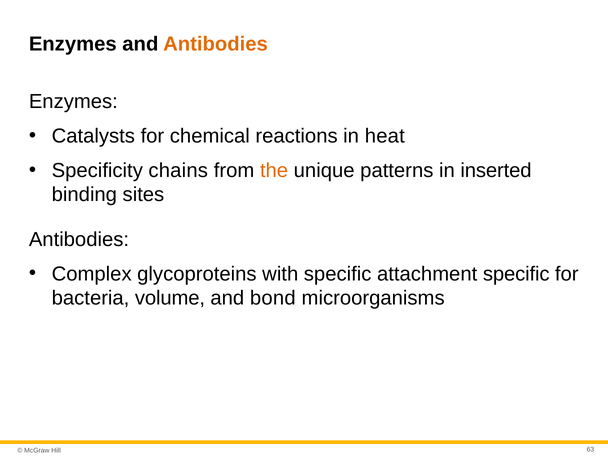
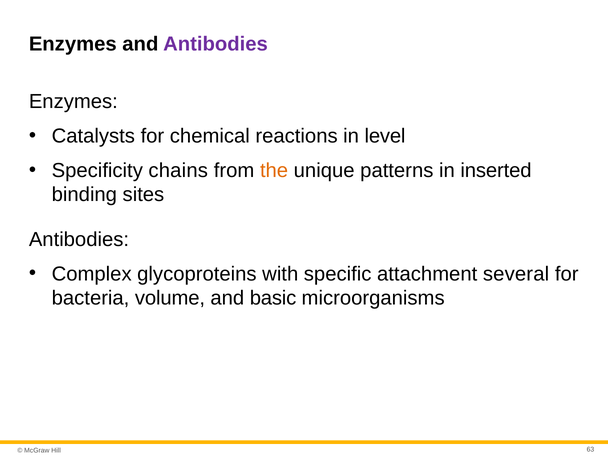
Antibodies at (216, 44) colour: orange -> purple
heat: heat -> level
attachment specific: specific -> several
bond: bond -> basic
